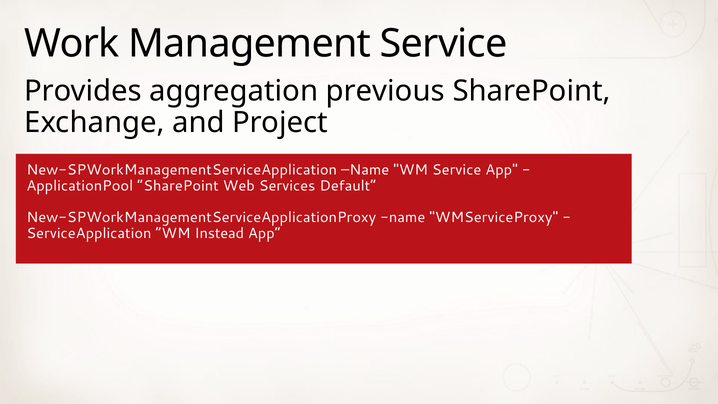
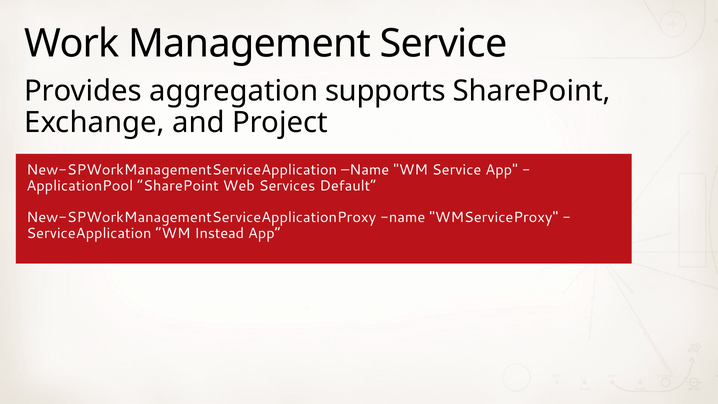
previous: previous -> supports
